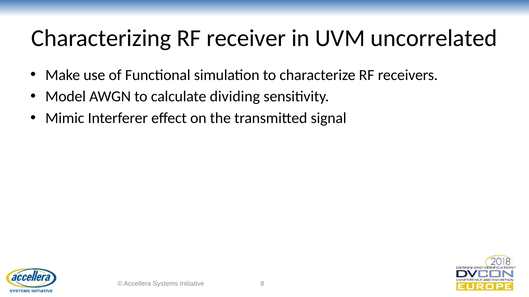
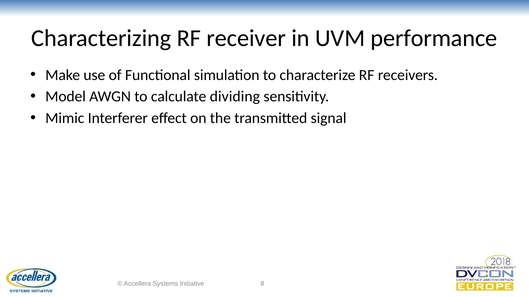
uncorrelated: uncorrelated -> performance
